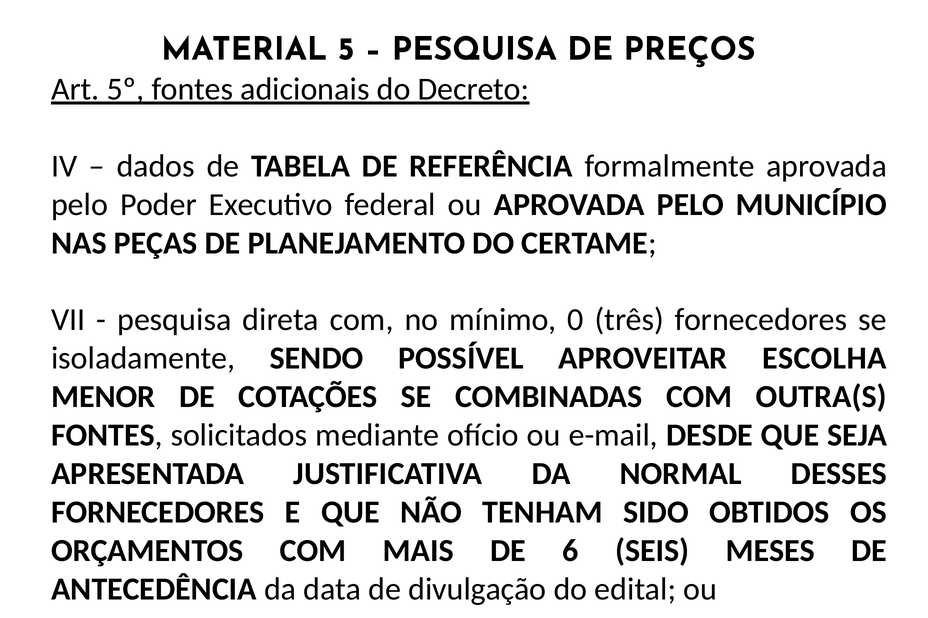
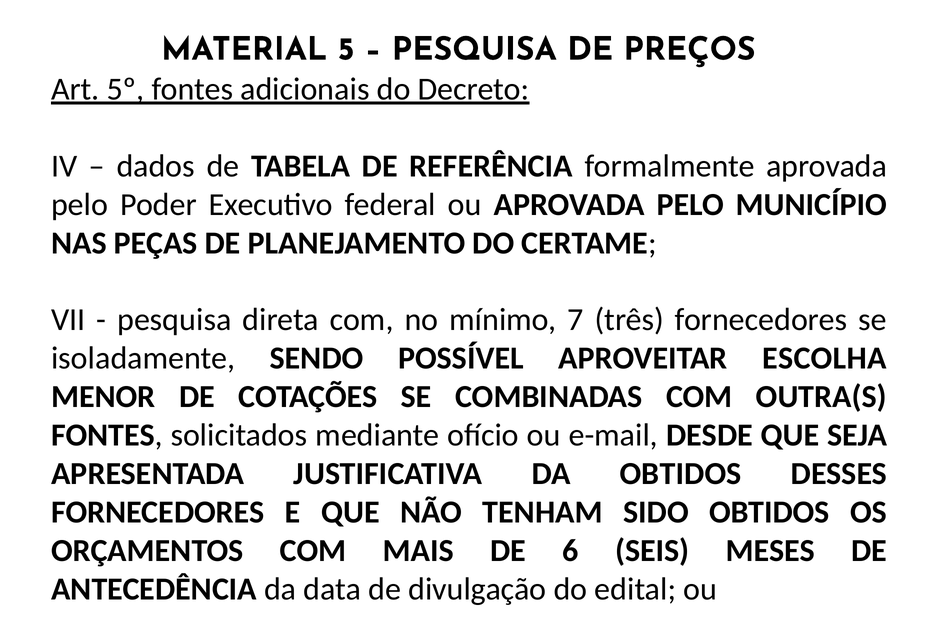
0: 0 -> 7
DA NORMAL: NORMAL -> OBTIDOS
